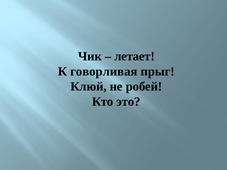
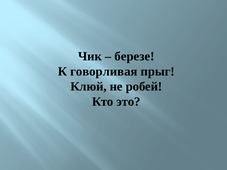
летает: летает -> березе
